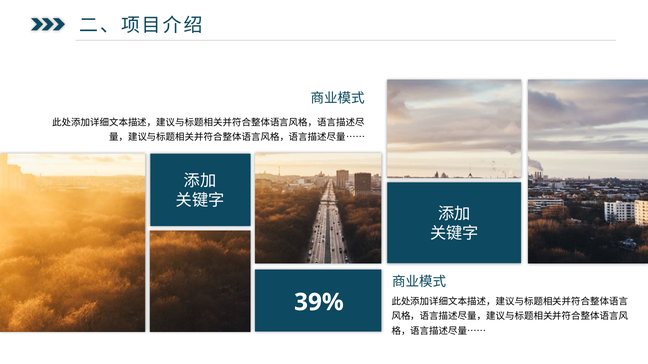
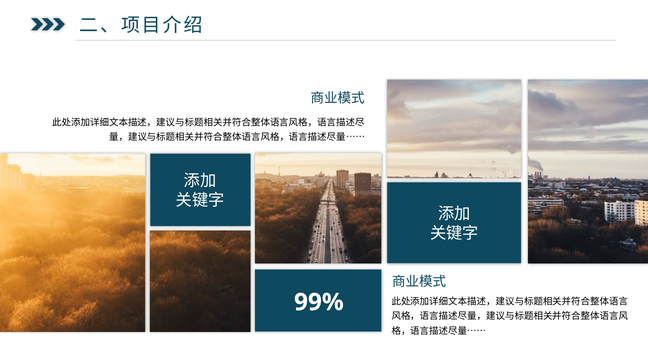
39%: 39% -> 99%
